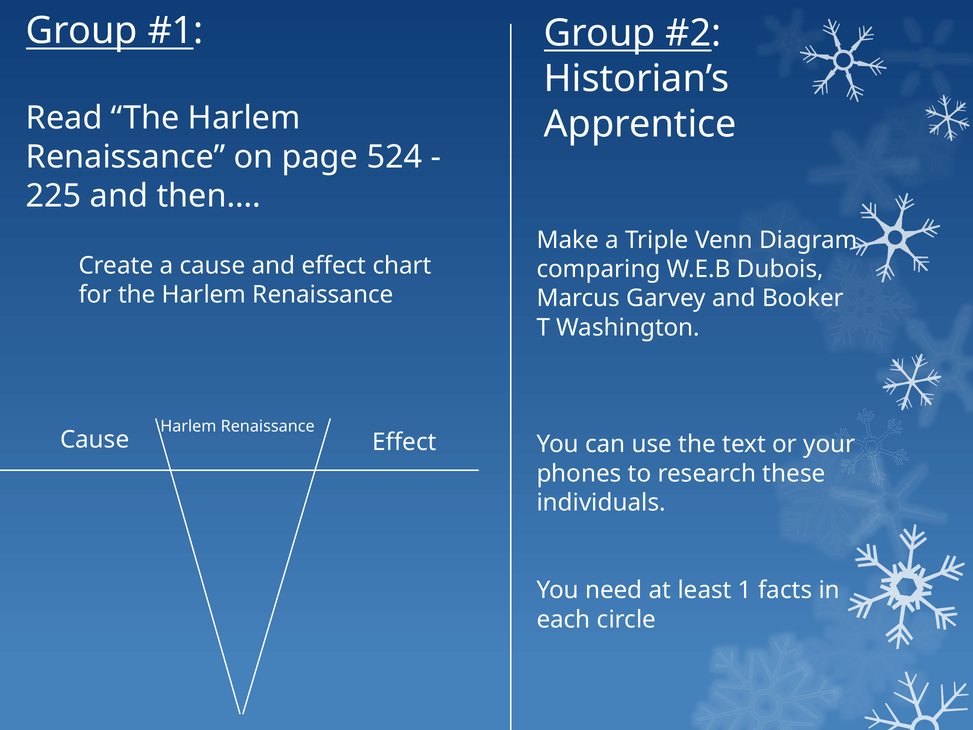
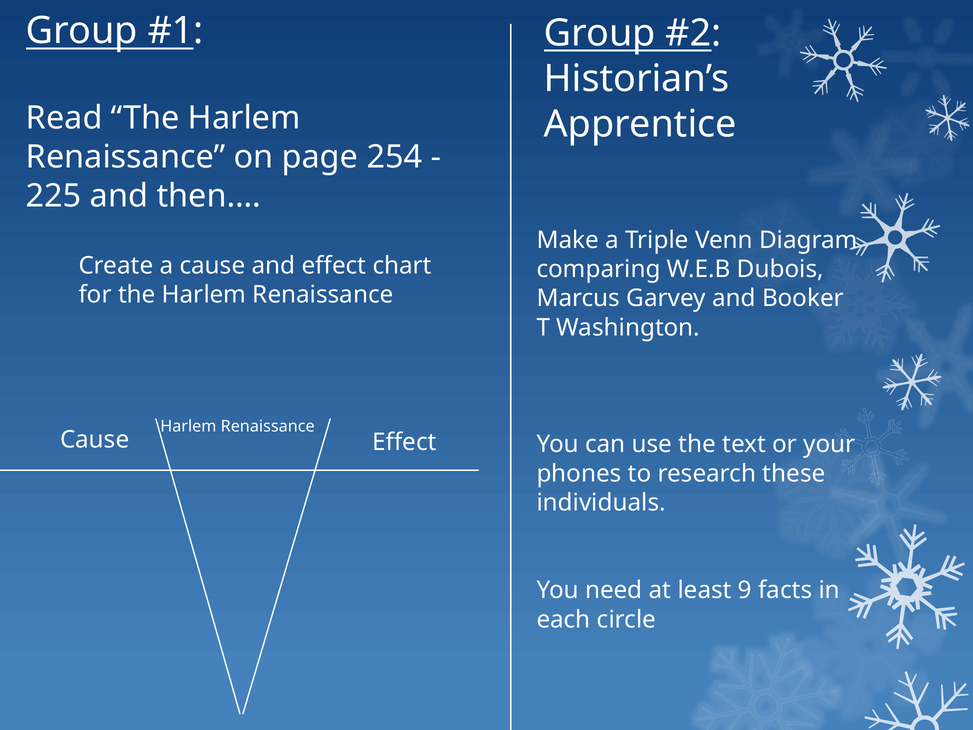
524: 524 -> 254
1: 1 -> 9
